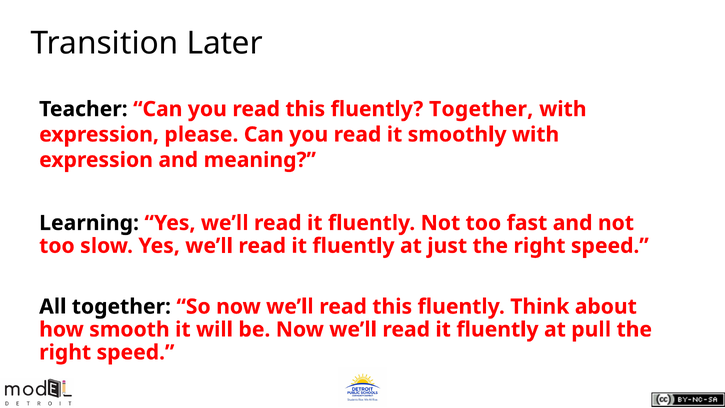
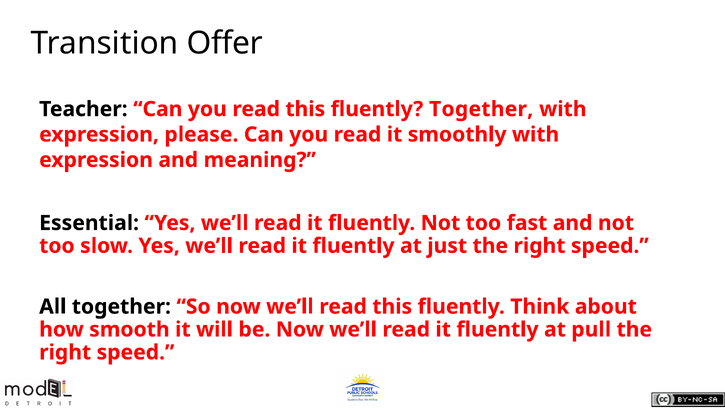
Later: Later -> Offer
Learning: Learning -> Essential
